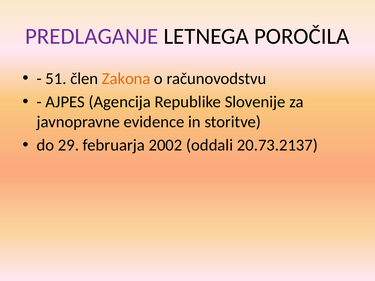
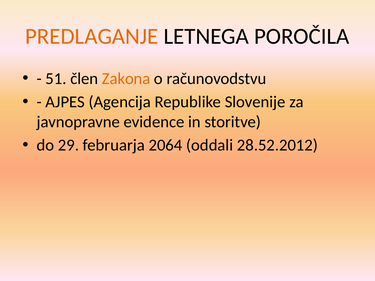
PREDLAGANJE colour: purple -> orange
2002: 2002 -> 2064
20.73.2137: 20.73.2137 -> 28.52.2012
